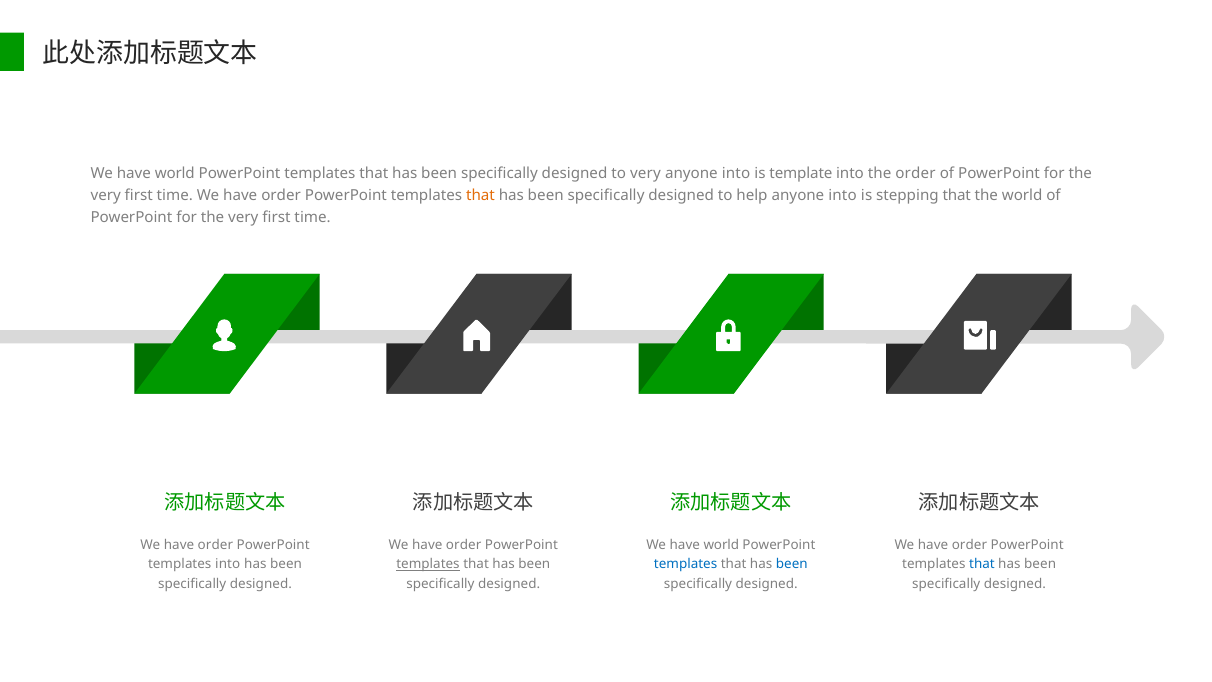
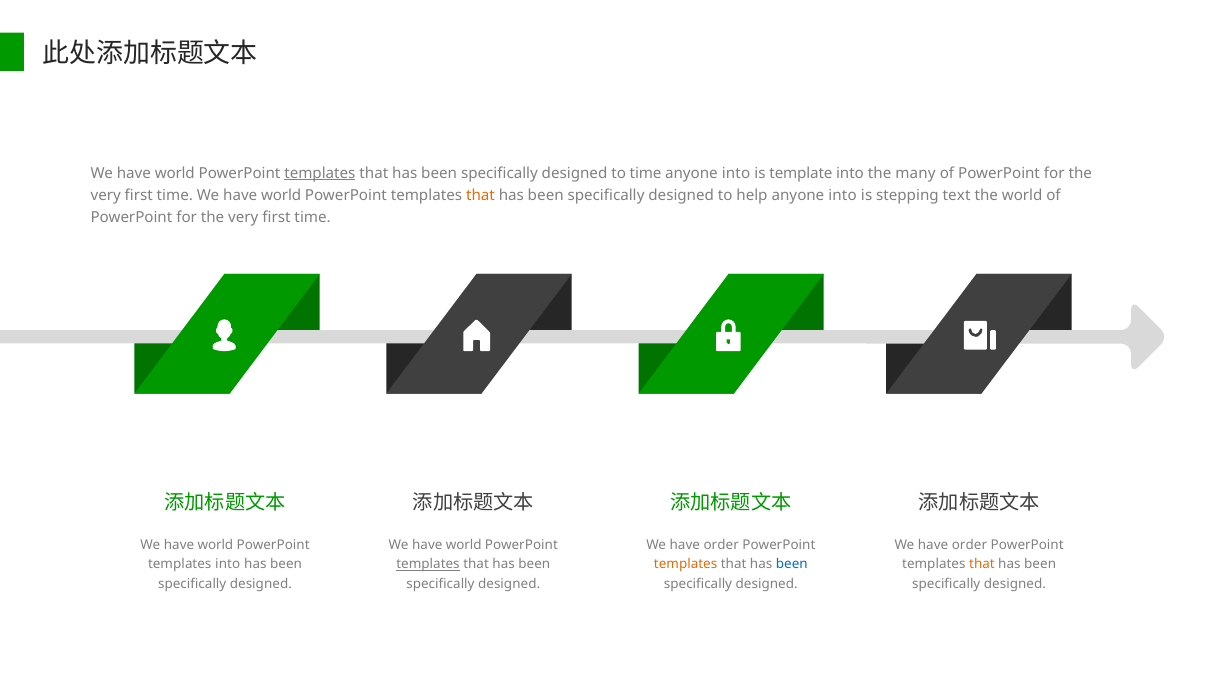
templates at (320, 173) underline: none -> present
to very: very -> time
the order: order -> many
time We have order: order -> world
stepping that: that -> text
order at (215, 545): order -> world
order at (464, 545): order -> world
world at (721, 545): world -> order
templates at (686, 564) colour: blue -> orange
that at (982, 564) colour: blue -> orange
